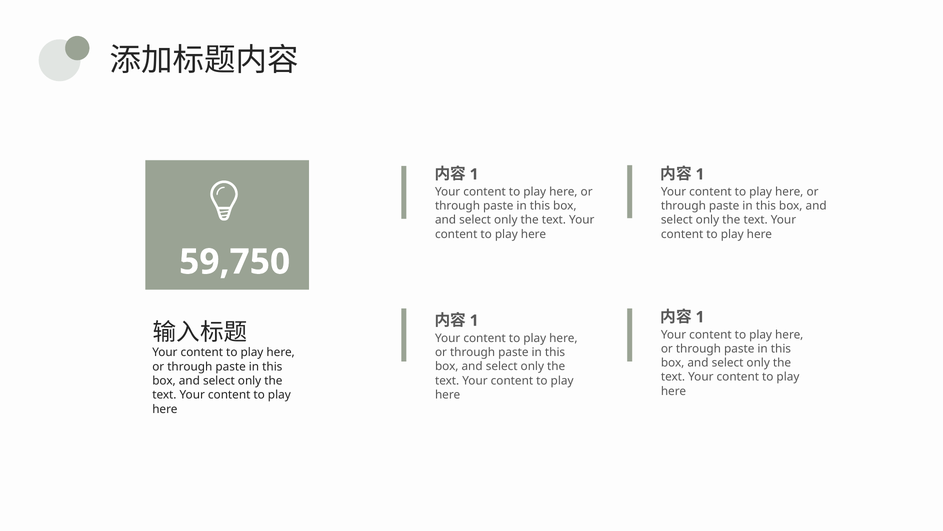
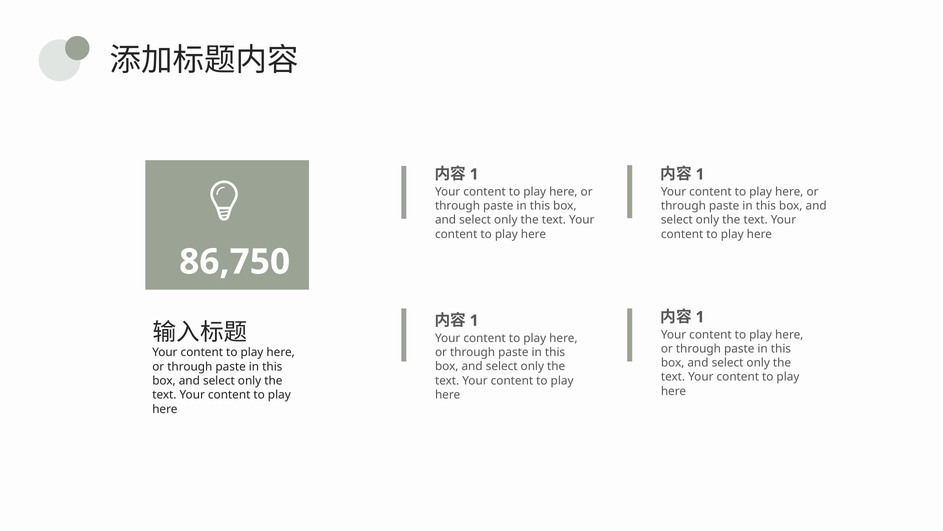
59,750: 59,750 -> 86,750
